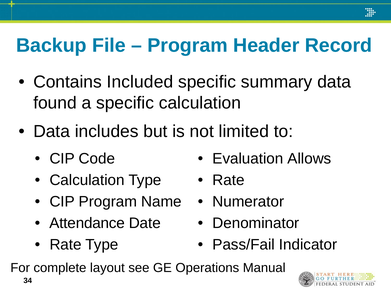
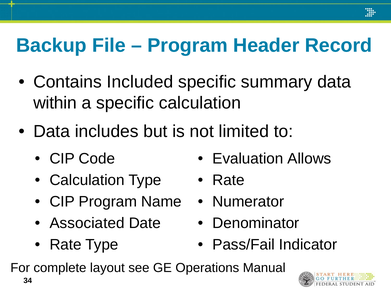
found: found -> within
Attendance: Attendance -> Associated
